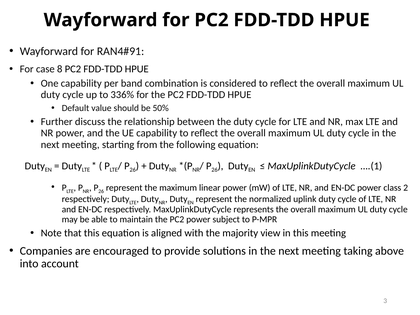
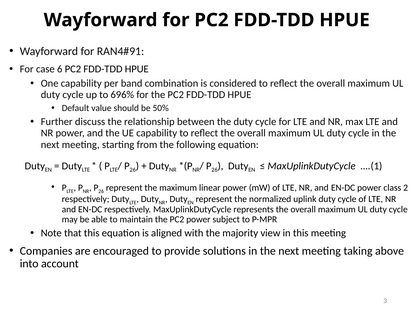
8: 8 -> 6
336%: 336% -> 696%
